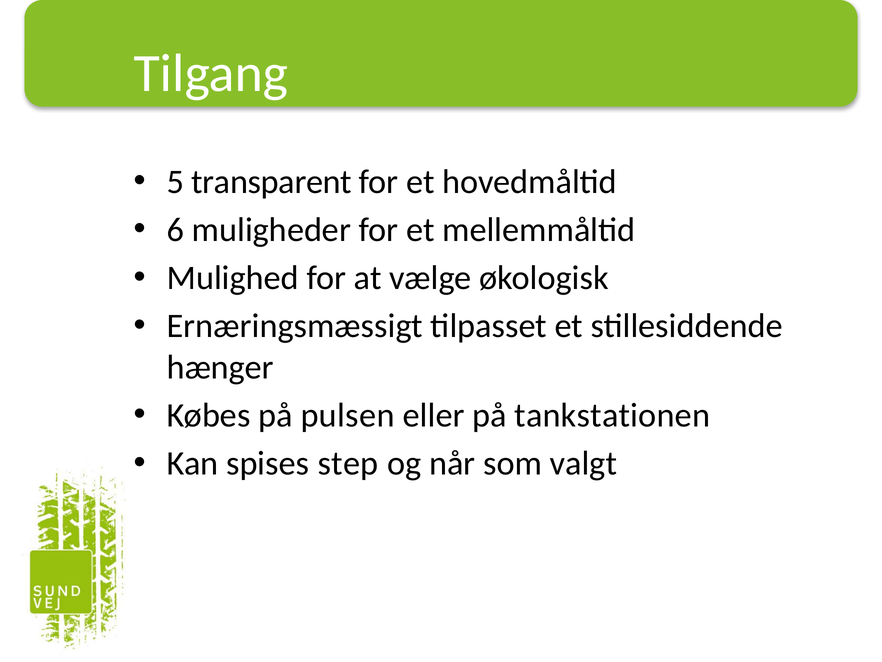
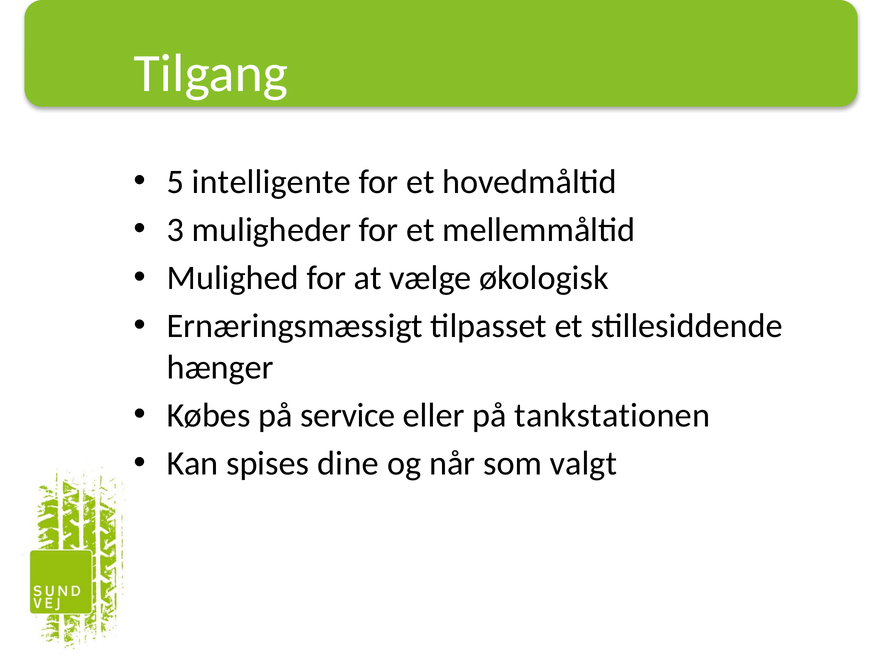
transparent: transparent -> intelligente
6: 6 -> 3
pulsen: pulsen -> service
step: step -> dine
